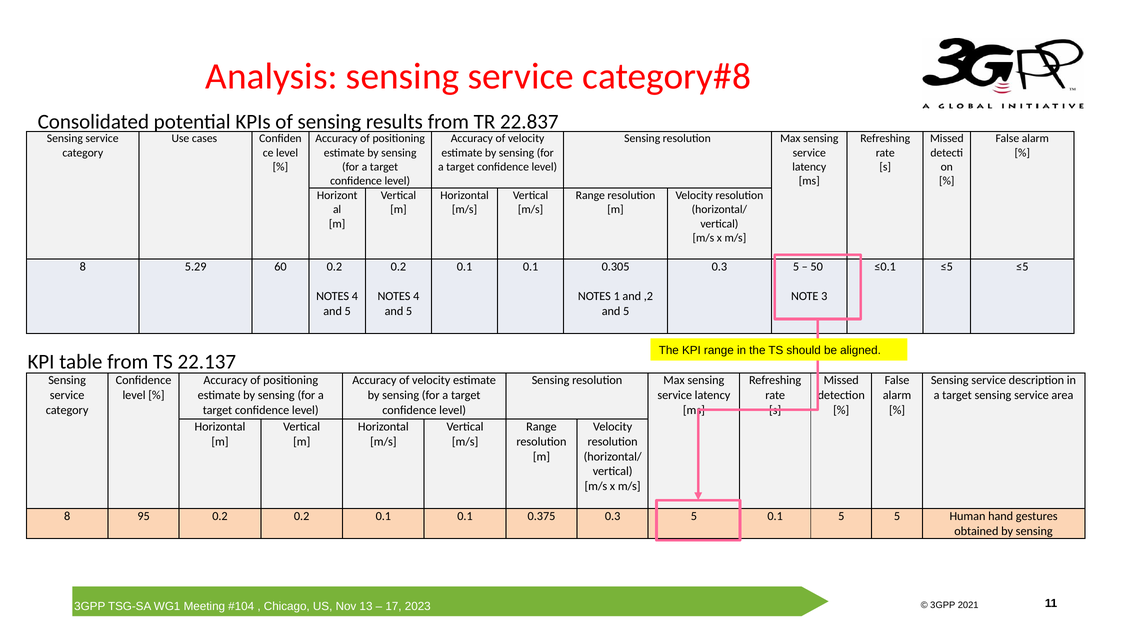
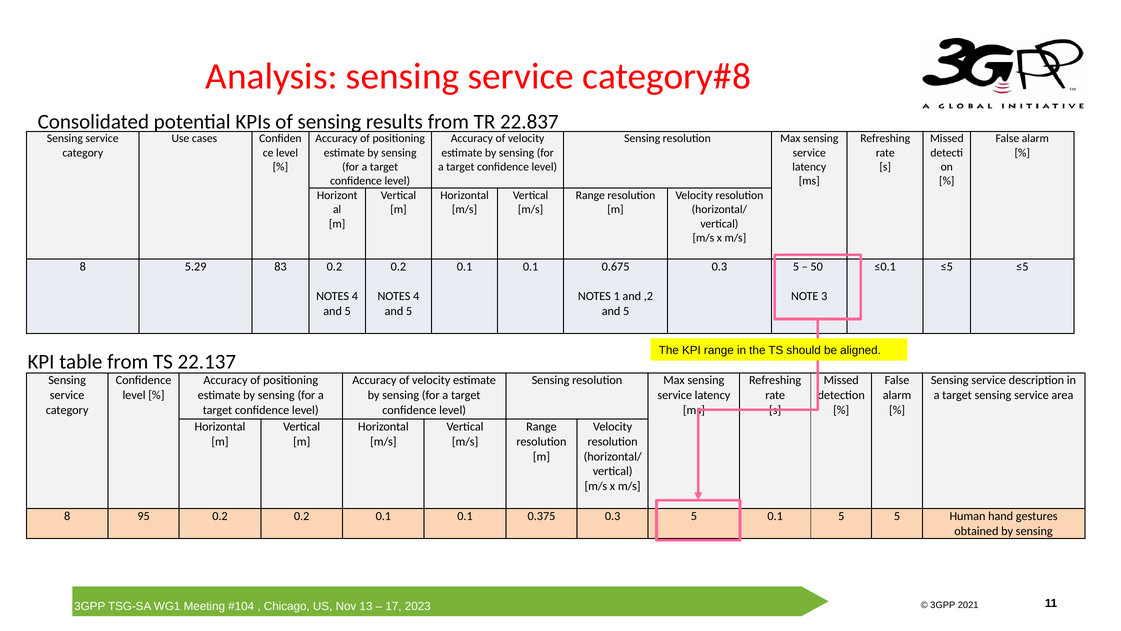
60: 60 -> 83
0.305: 0.305 -> 0.675
